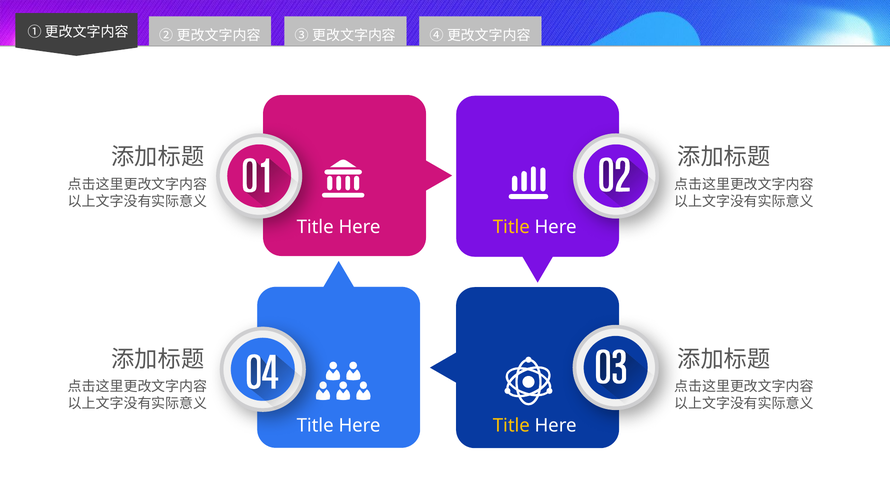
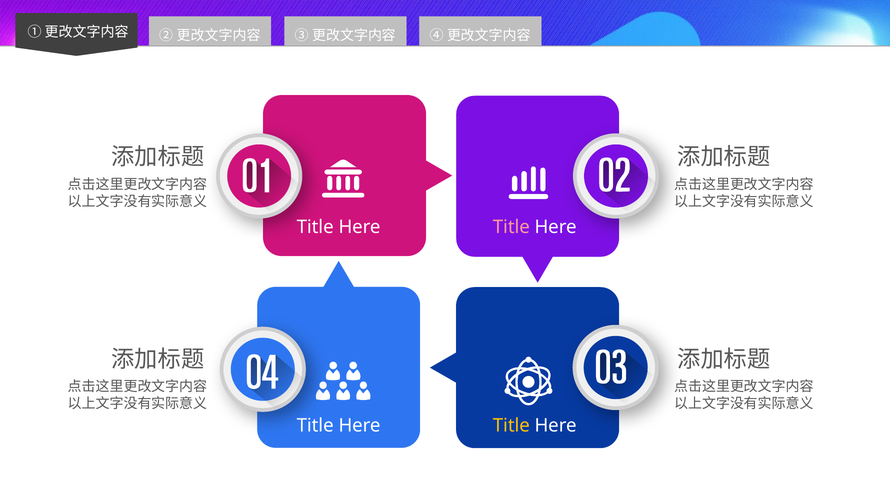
Title at (511, 227) colour: yellow -> pink
